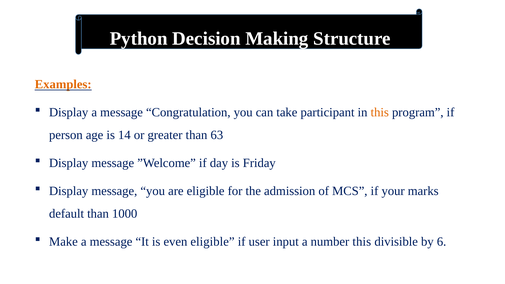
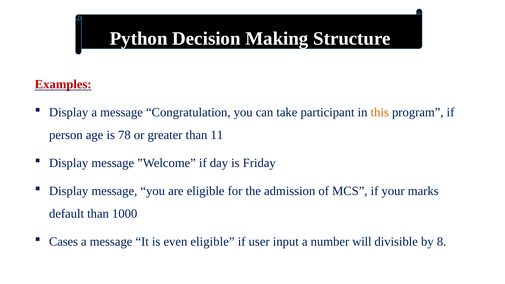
Examples colour: orange -> red
14: 14 -> 78
63: 63 -> 11
Make: Make -> Cases
number this: this -> will
6: 6 -> 8
